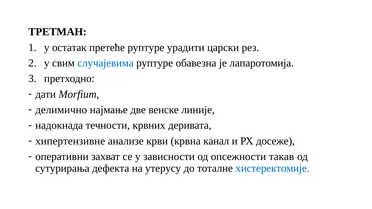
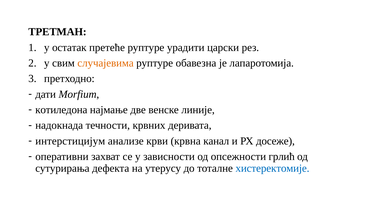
случајевима colour: blue -> orange
делимично: делимично -> котиледона
хипертензивне: хипертензивне -> интерстицијум
такав: такав -> грлић
